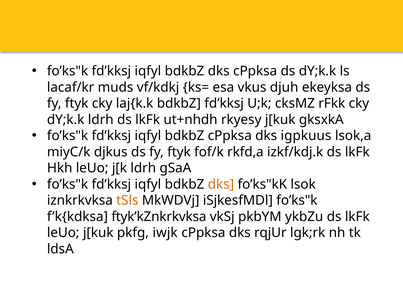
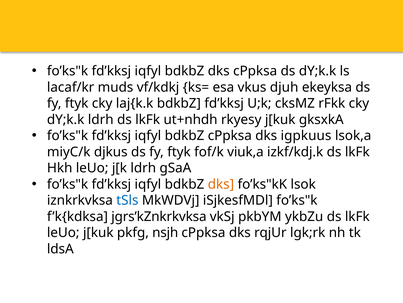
rkfd,a: rkfd,a -> viuk,a
tSls colour: orange -> blue
ftyk’kZnkrkvksa: ftyk’kZnkrkvksa -> jgrs’kZnkrkvksa
iwjk: iwjk -> nsjh
